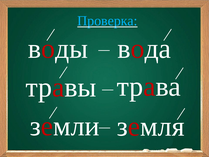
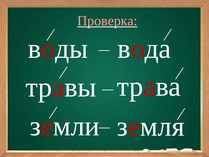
Проверка colour: light blue -> pink
